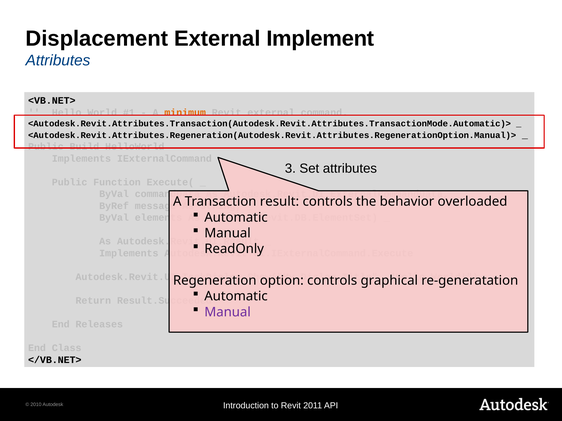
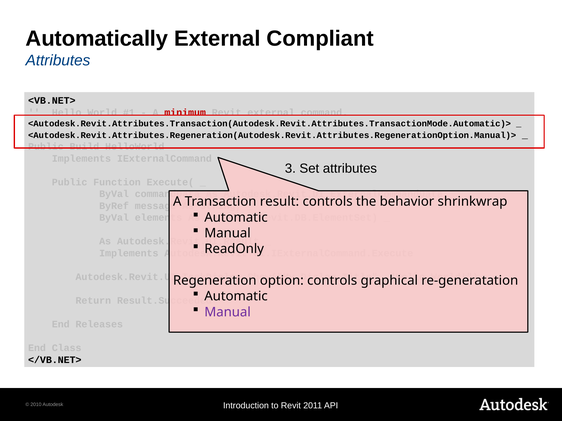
Displacement: Displacement -> Automatically
Implement: Implement -> Compliant
minimum colour: orange -> red
overloaded: overloaded -> shrinkwrap
